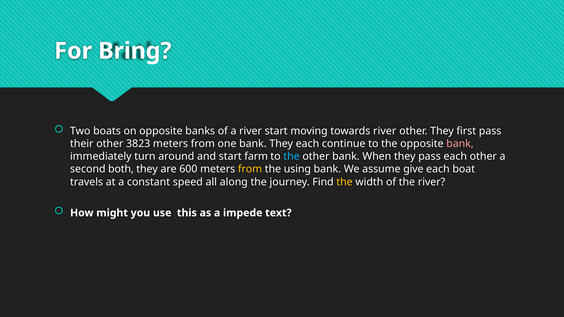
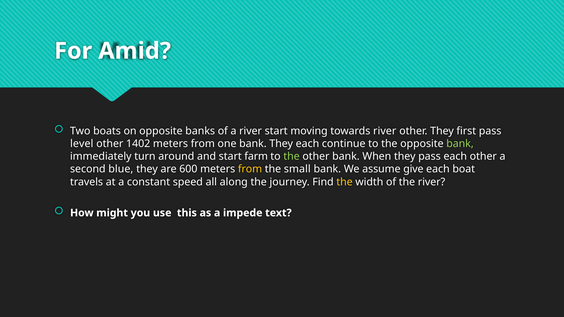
Bring: Bring -> Amid
their: their -> level
3823: 3823 -> 1402
bank at (460, 144) colour: pink -> light green
the at (292, 157) colour: light blue -> light green
both: both -> blue
using: using -> small
